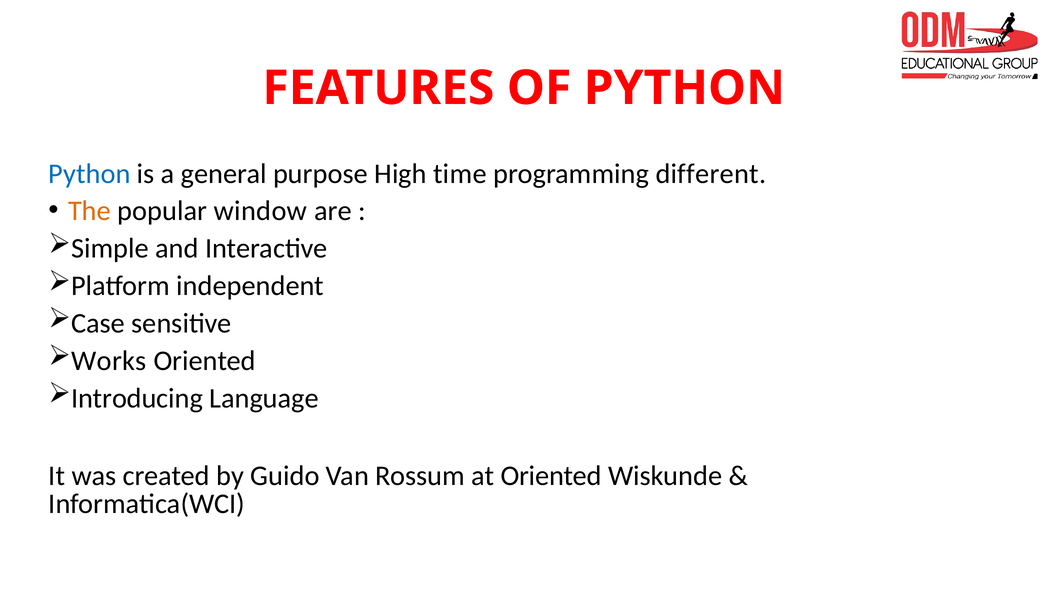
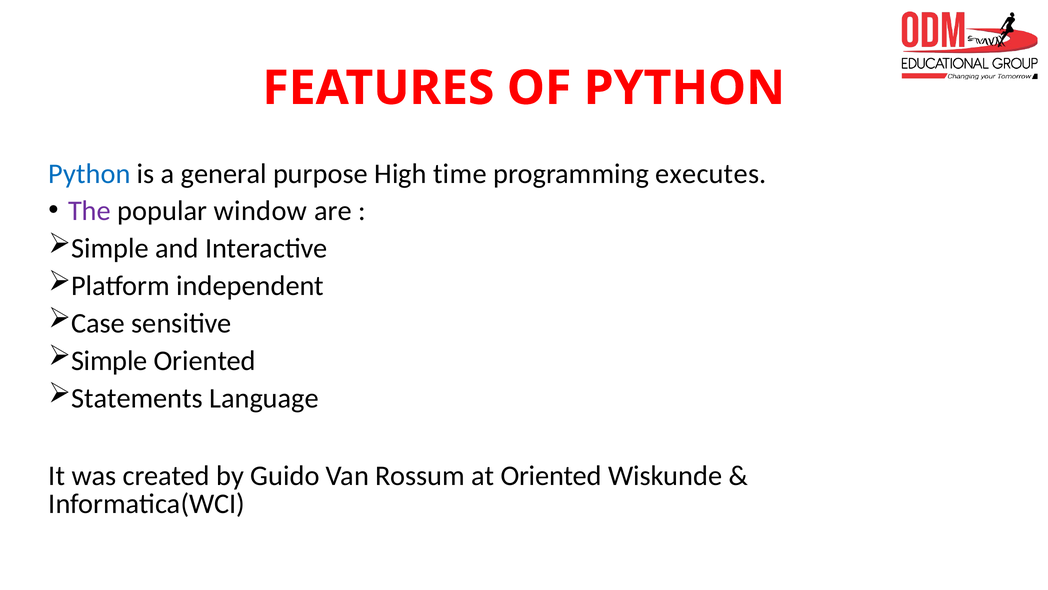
different: different -> executes
The colour: orange -> purple
Works at (109, 360): Works -> Simple
Introducing: Introducing -> Statements
